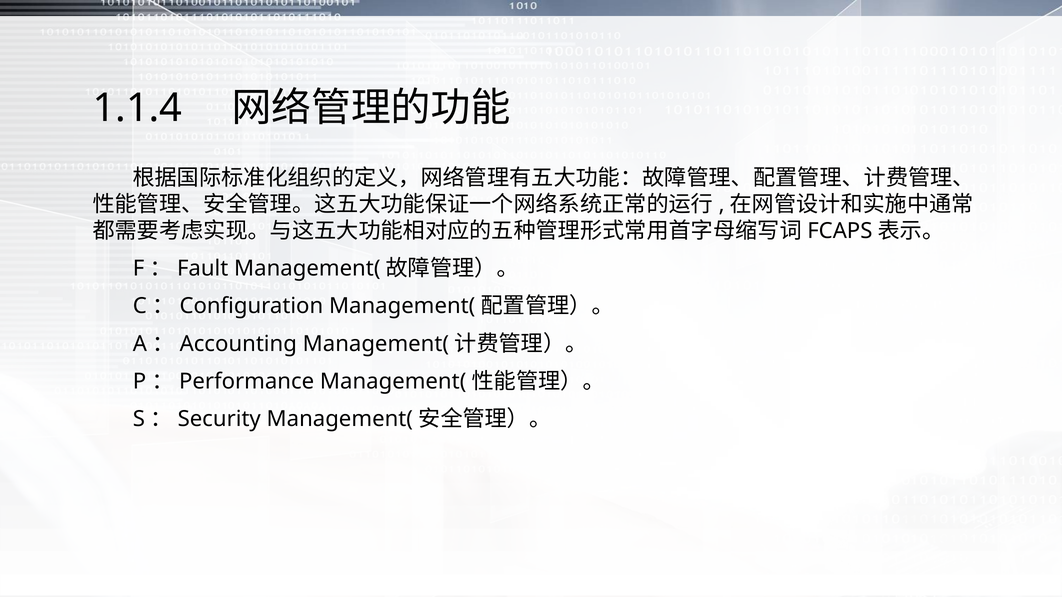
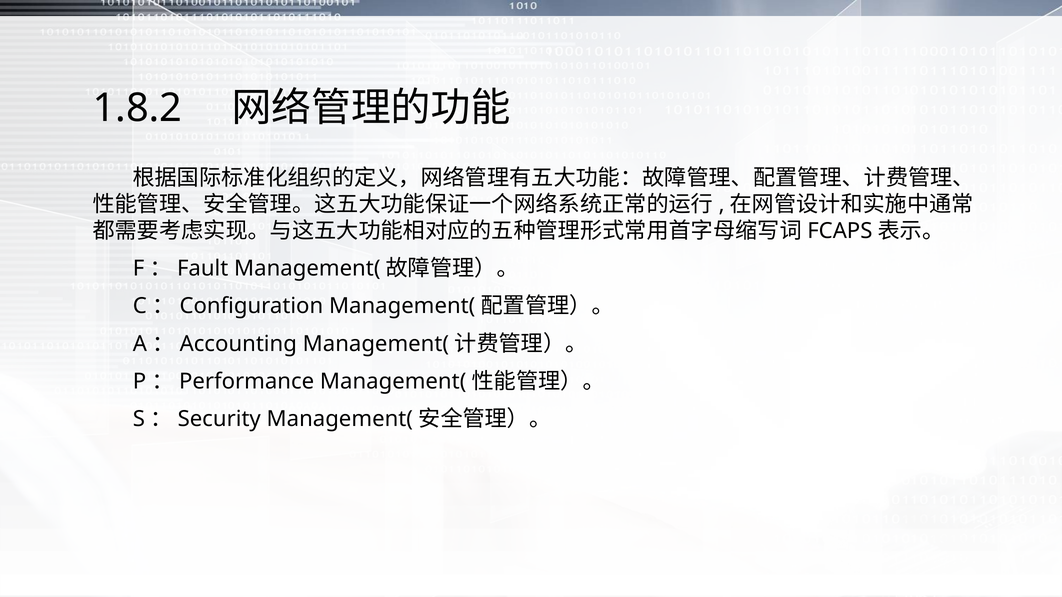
1.1.4: 1.1.4 -> 1.8.2
